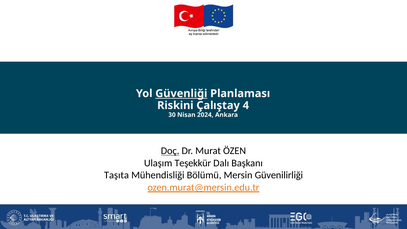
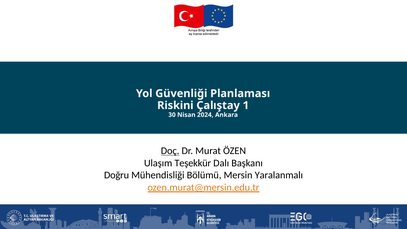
Güvenliği underline: present -> none
4: 4 -> 1
Taşıta: Taşıta -> Doğru
Güvenilirliği: Güvenilirliği -> Yaralanmalı
